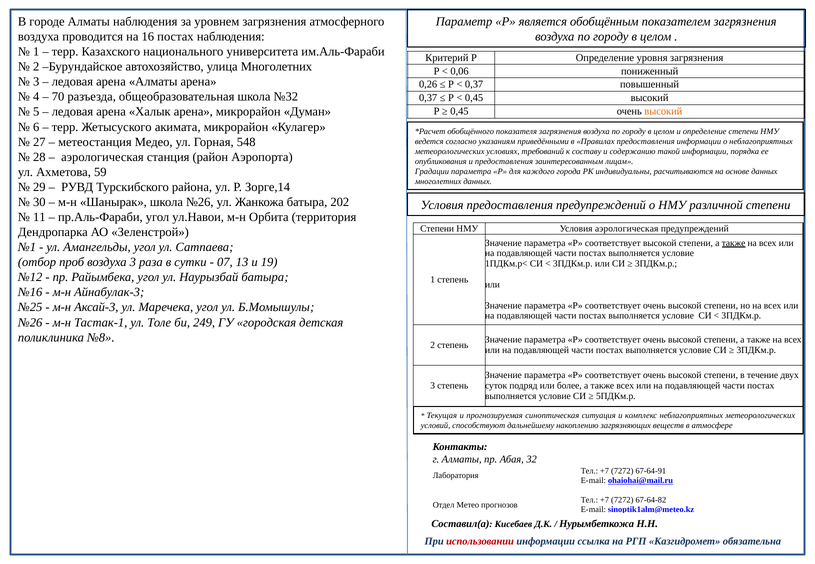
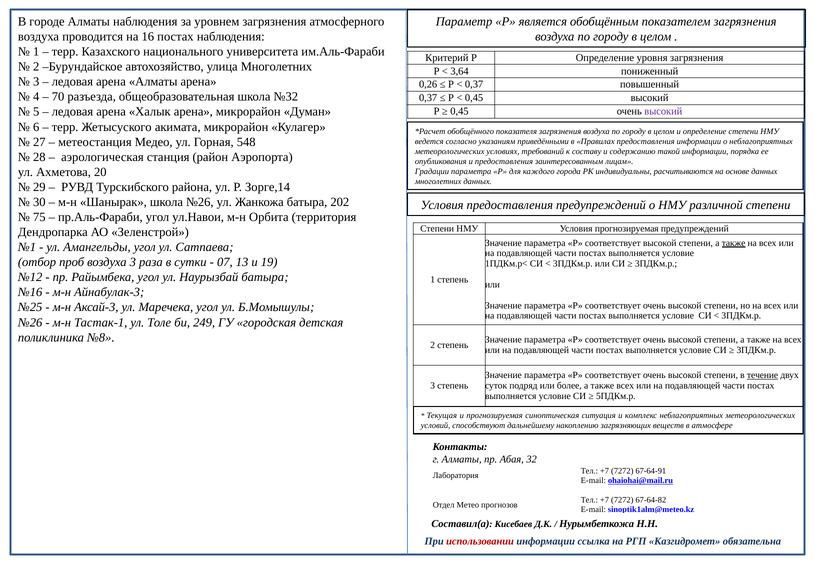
0,06: 0,06 -> 3,64
высокий at (663, 111) colour: orange -> purple
59: 59 -> 20
11: 11 -> 75
Условия аэрологическая: аэрологическая -> прогнозируемая
течение underline: none -> present
